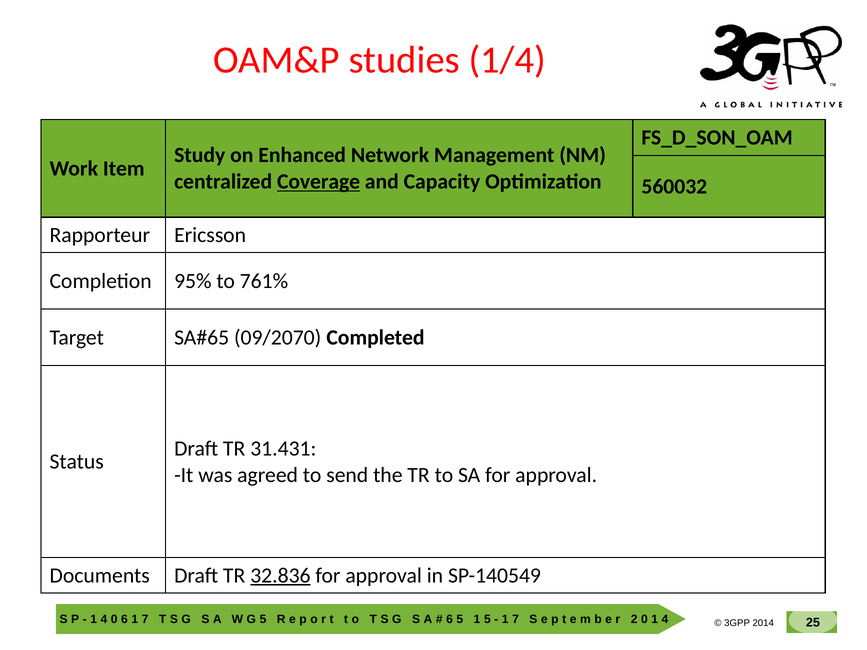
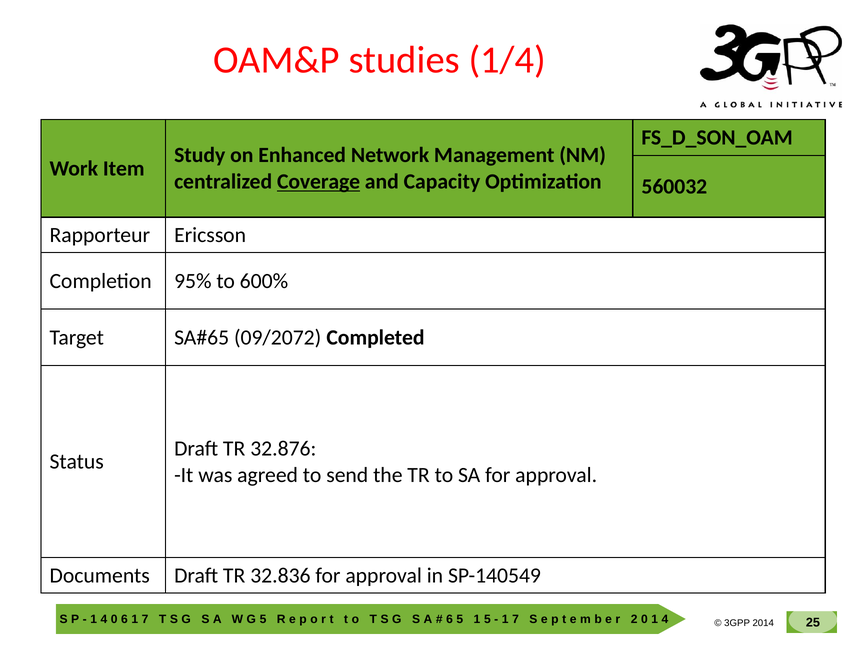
761%: 761% -> 600%
09/2070: 09/2070 -> 09/2072
31.431: 31.431 -> 32.876
32.836 underline: present -> none
